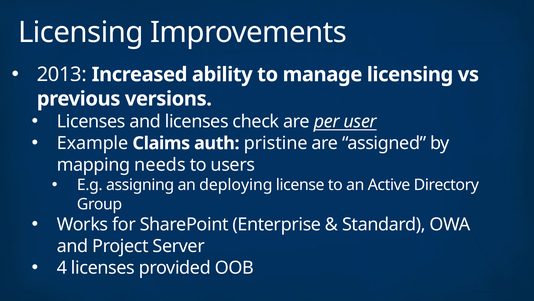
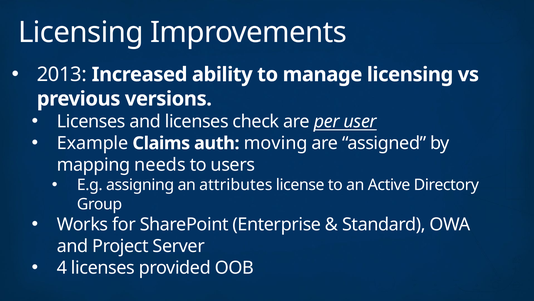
pristine: pristine -> moving
deploying: deploying -> attributes
